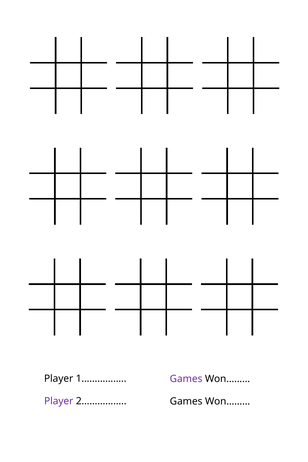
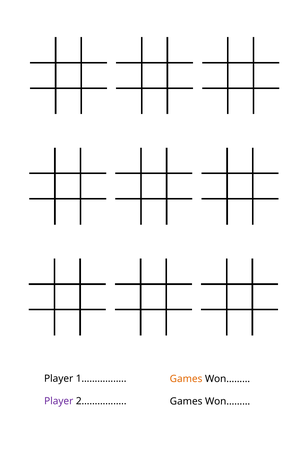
Games at (186, 379) colour: purple -> orange
